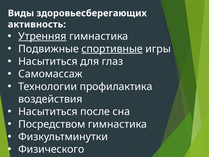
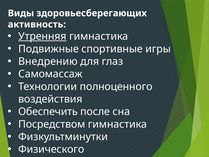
спортивные underline: present -> none
Насытиться at (48, 61): Насытиться -> Внедрению
профилактика: профилактика -> полноценного
Насытиться at (48, 112): Насытиться -> Обеспечить
